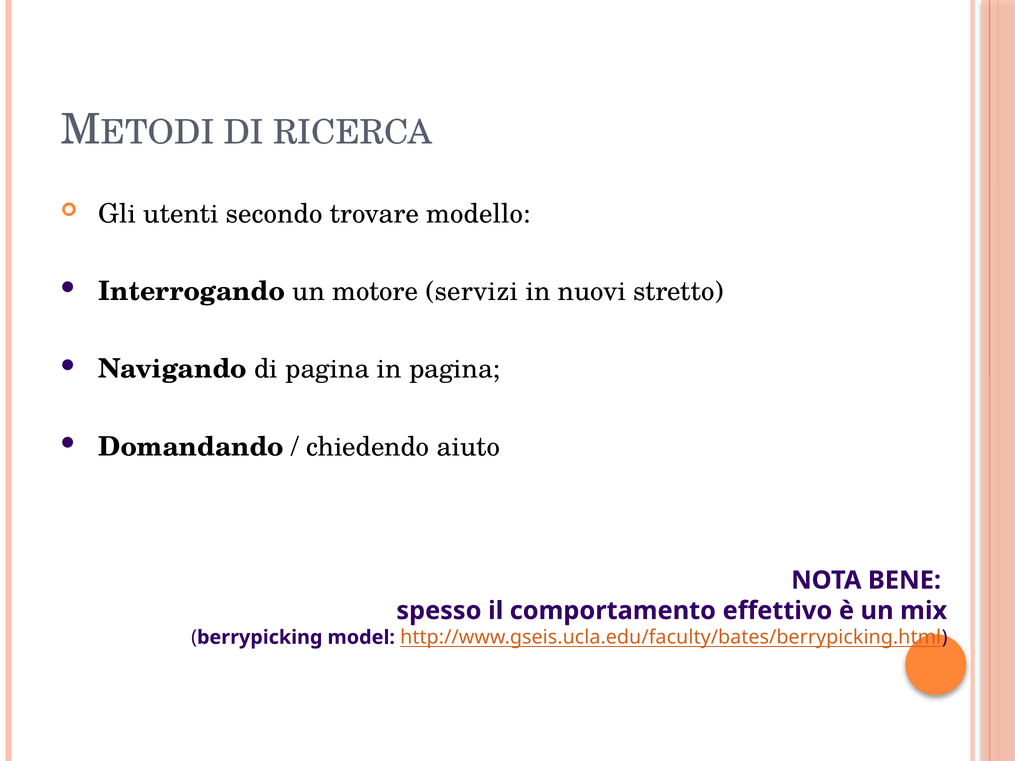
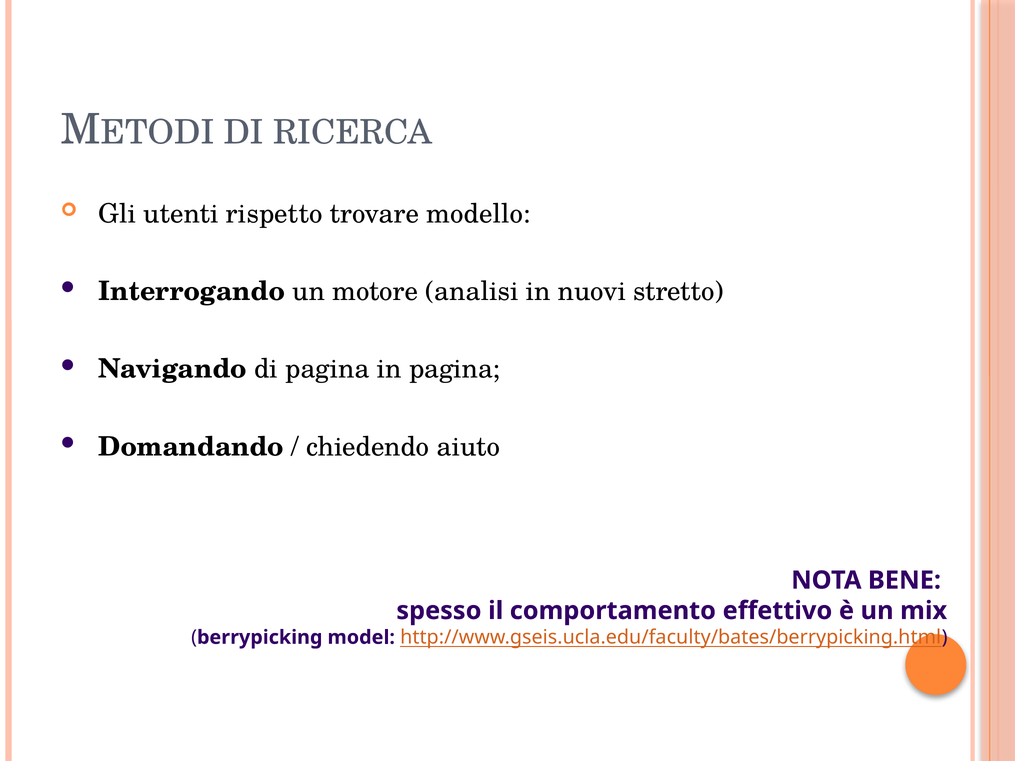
secondo: secondo -> rispetto
servizi: servizi -> analisi
